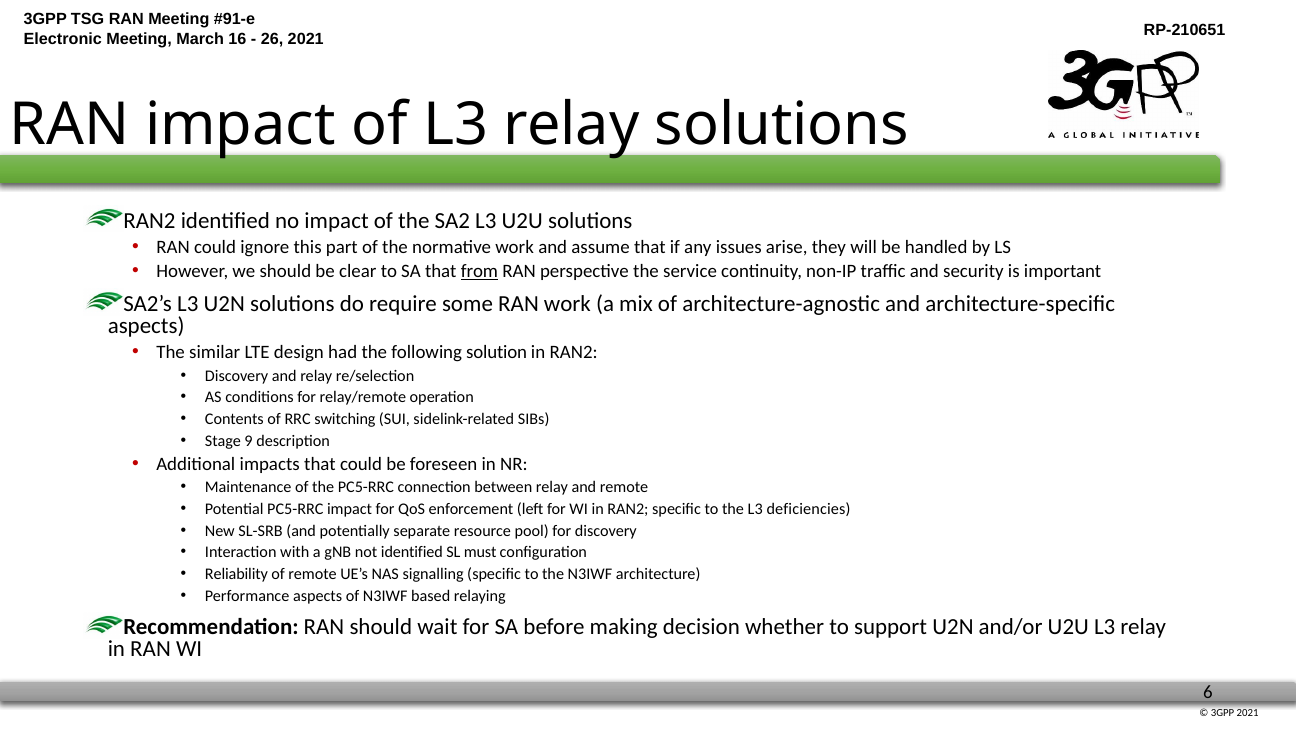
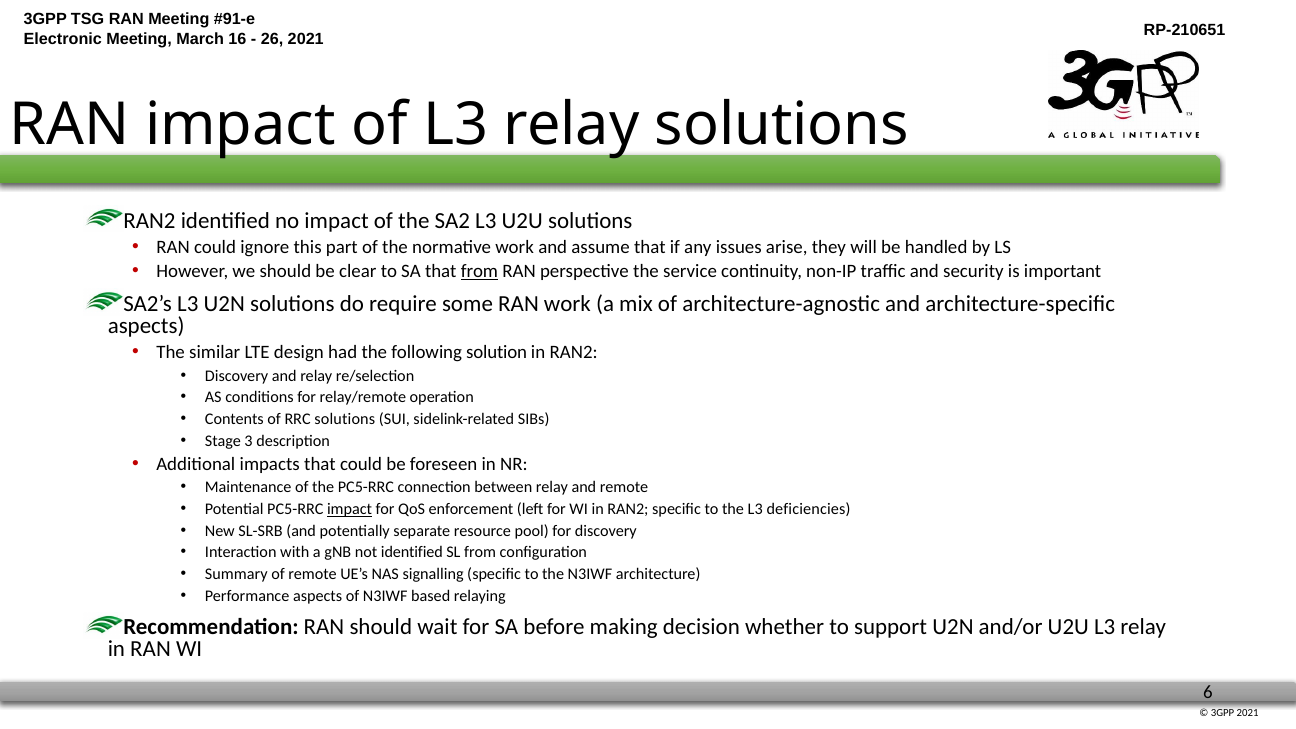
RRC switching: switching -> solutions
9: 9 -> 3
impact at (350, 509) underline: none -> present
SL must: must -> from
Reliability: Reliability -> Summary
